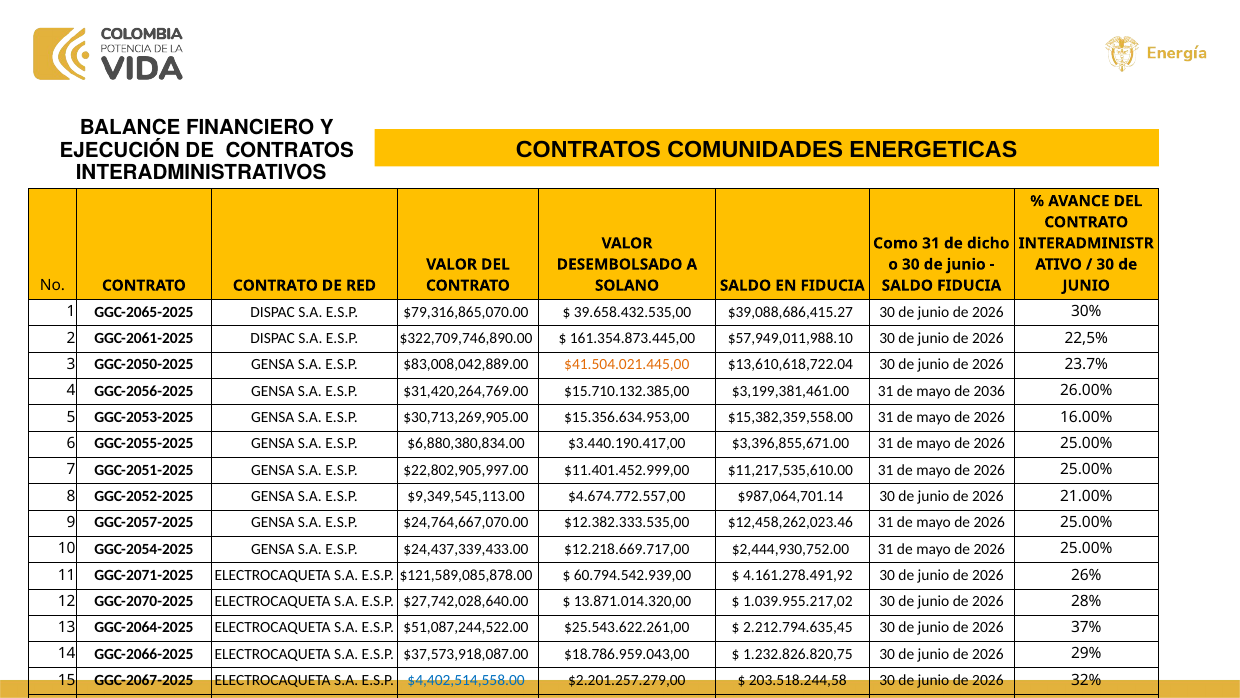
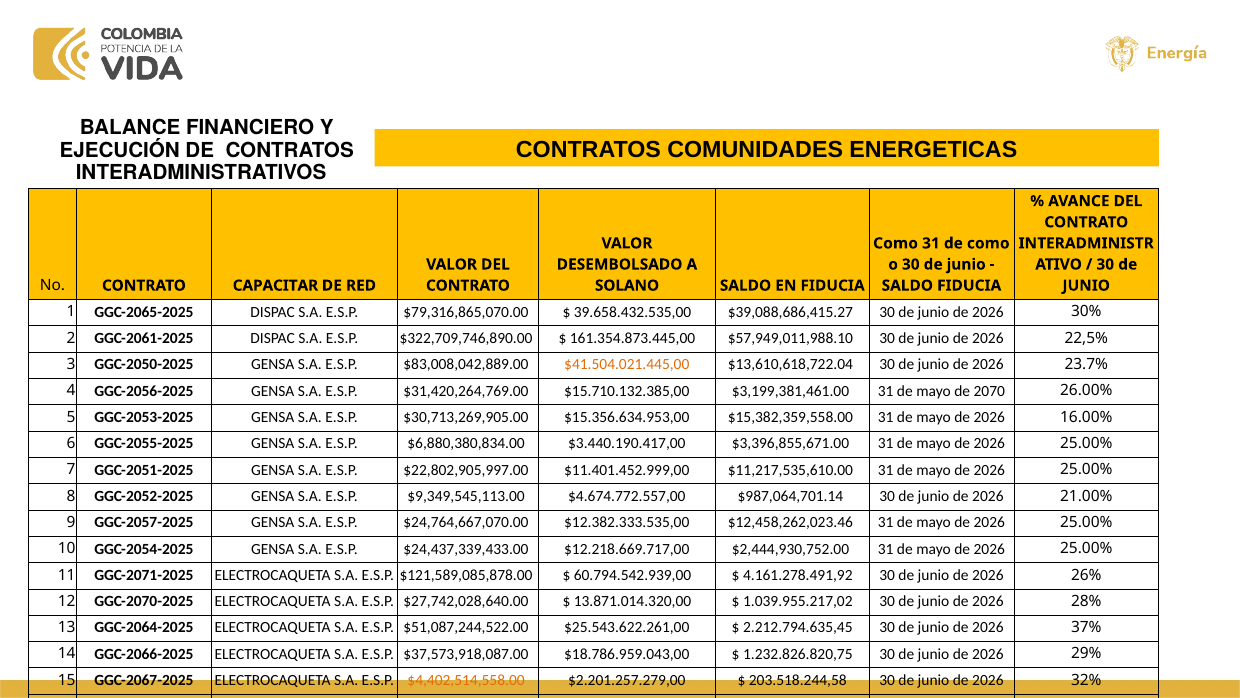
de dicho: dicho -> como
CONTRATO CONTRATO: CONTRATO -> CAPACITAR
2036: 2036 -> 2070
$4,402,514,558.00 colour: blue -> orange
